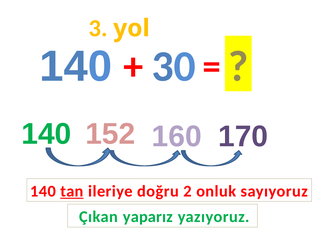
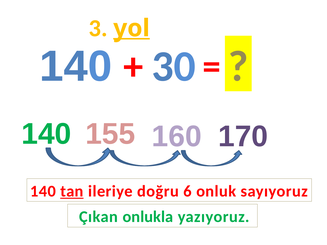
yol underline: none -> present
152: 152 -> 155
2: 2 -> 6
yaparız: yaparız -> onlukla
